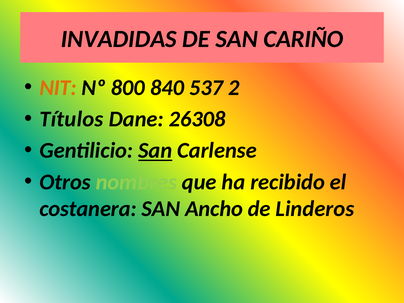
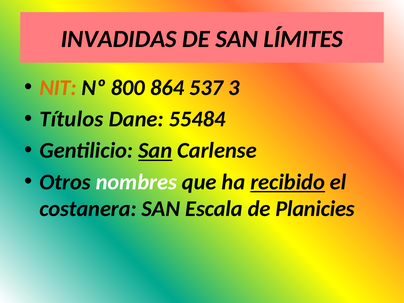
CARIÑO: CARIÑO -> LÍMITES
840: 840 -> 864
2: 2 -> 3
26308: 26308 -> 55484
nombres colour: light green -> white
recibido underline: none -> present
Ancho: Ancho -> Escala
Linderos: Linderos -> Planicies
